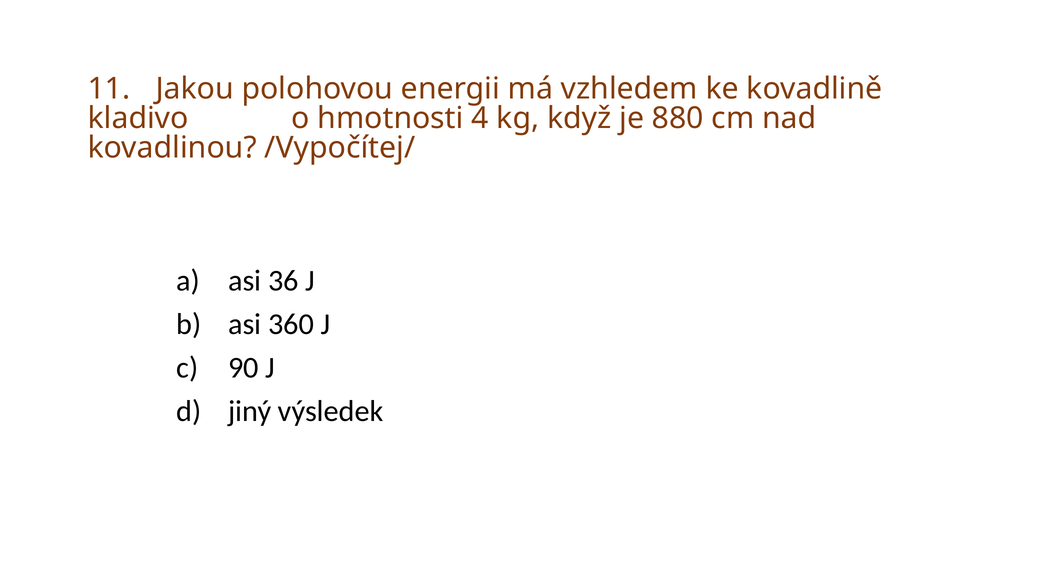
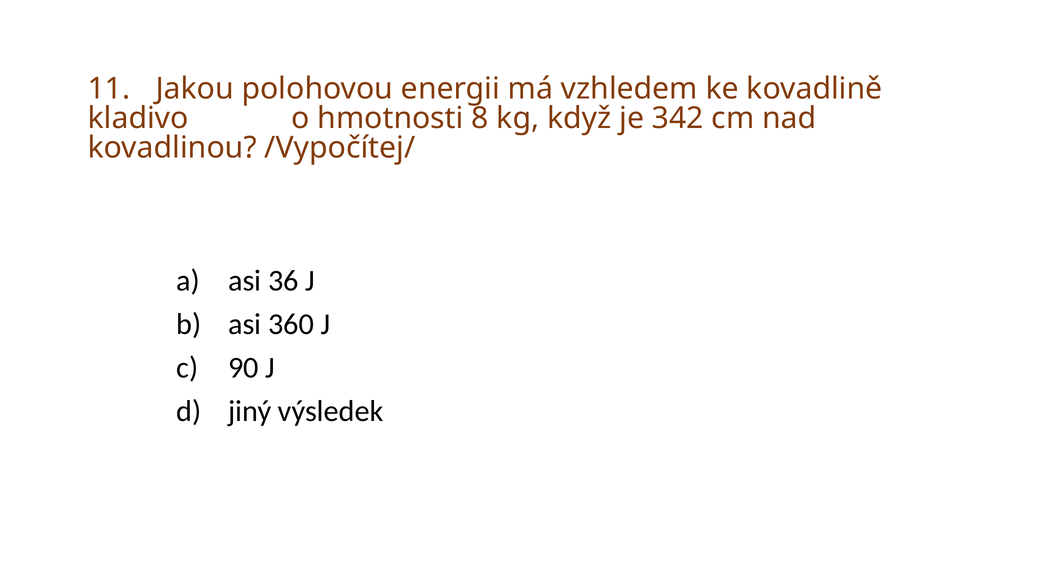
4: 4 -> 8
880: 880 -> 342
